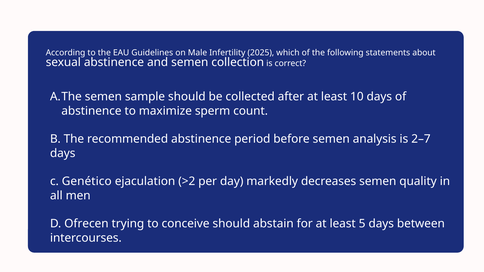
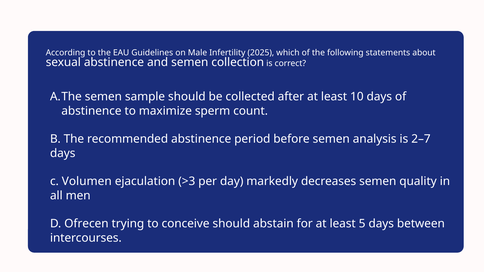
Genético: Genético -> Volumen
>2: >2 -> >3
